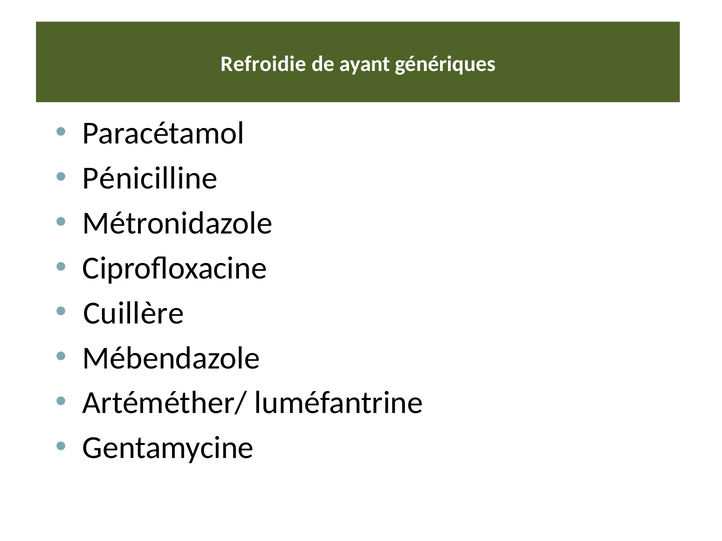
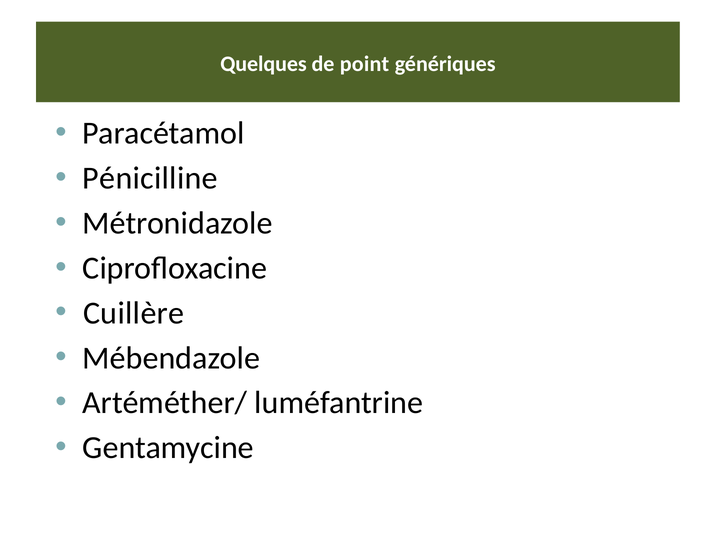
Refroidie: Refroidie -> Quelques
ayant: ayant -> point
